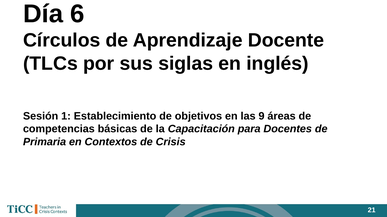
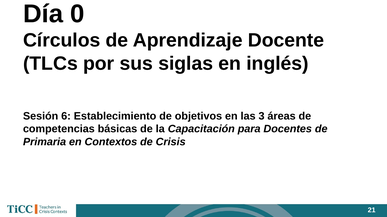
6: 6 -> 0
1: 1 -> 6
9: 9 -> 3
